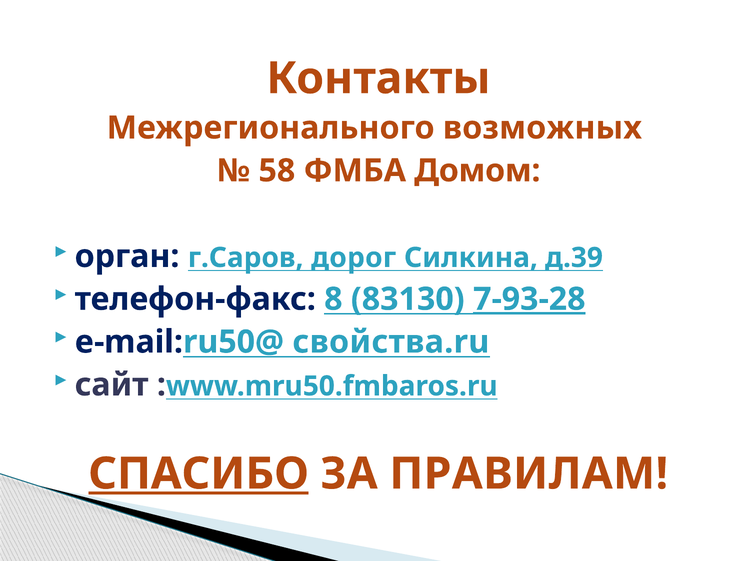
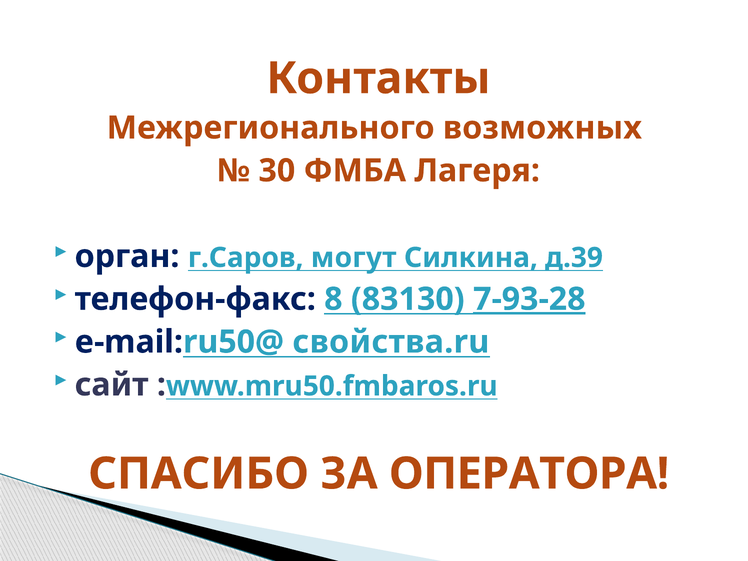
58: 58 -> 30
Домом: Домом -> Лагеря
дорог: дорог -> могут
СПАСИБО underline: present -> none
ПРАВИЛАМ: ПРАВИЛАМ -> ОПЕРАТОРА
